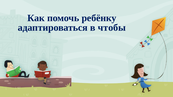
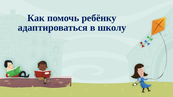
чтобы: чтобы -> школу
